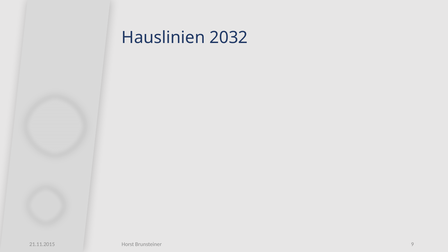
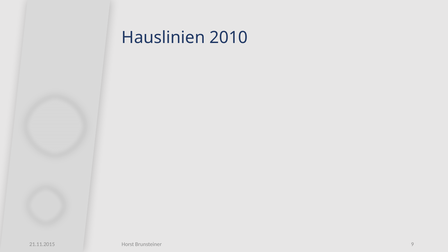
2032: 2032 -> 2010
